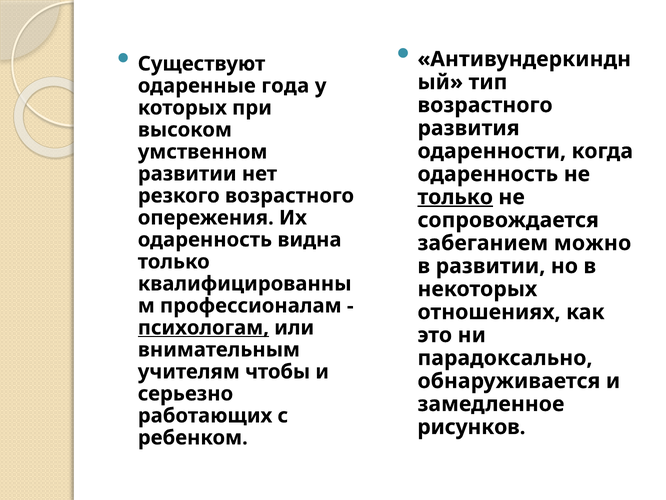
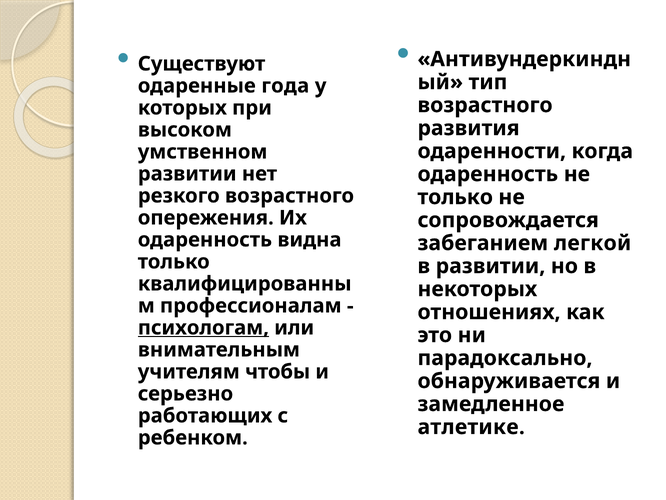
только at (455, 197) underline: present -> none
можно: можно -> легкой
рисунков: рисунков -> атлетике
